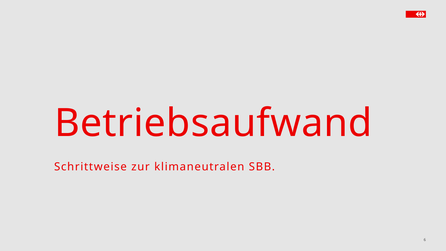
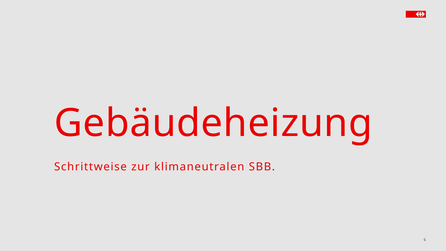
Betriebsaufwand: Betriebsaufwand -> Gebäudeheizung
